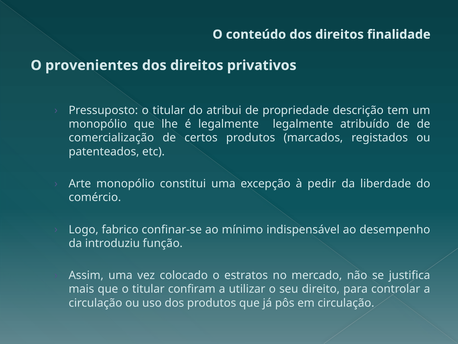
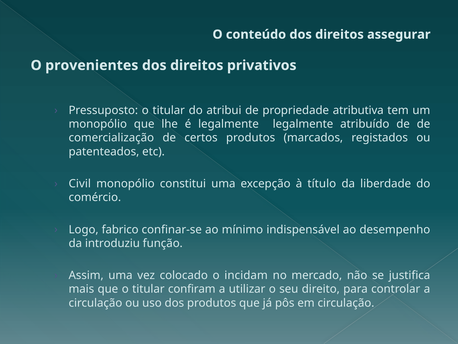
finalidade: finalidade -> assegurar
descrição: descrição -> atributiva
Arte: Arte -> Civil
pedir: pedir -> título
estratos: estratos -> incidam
